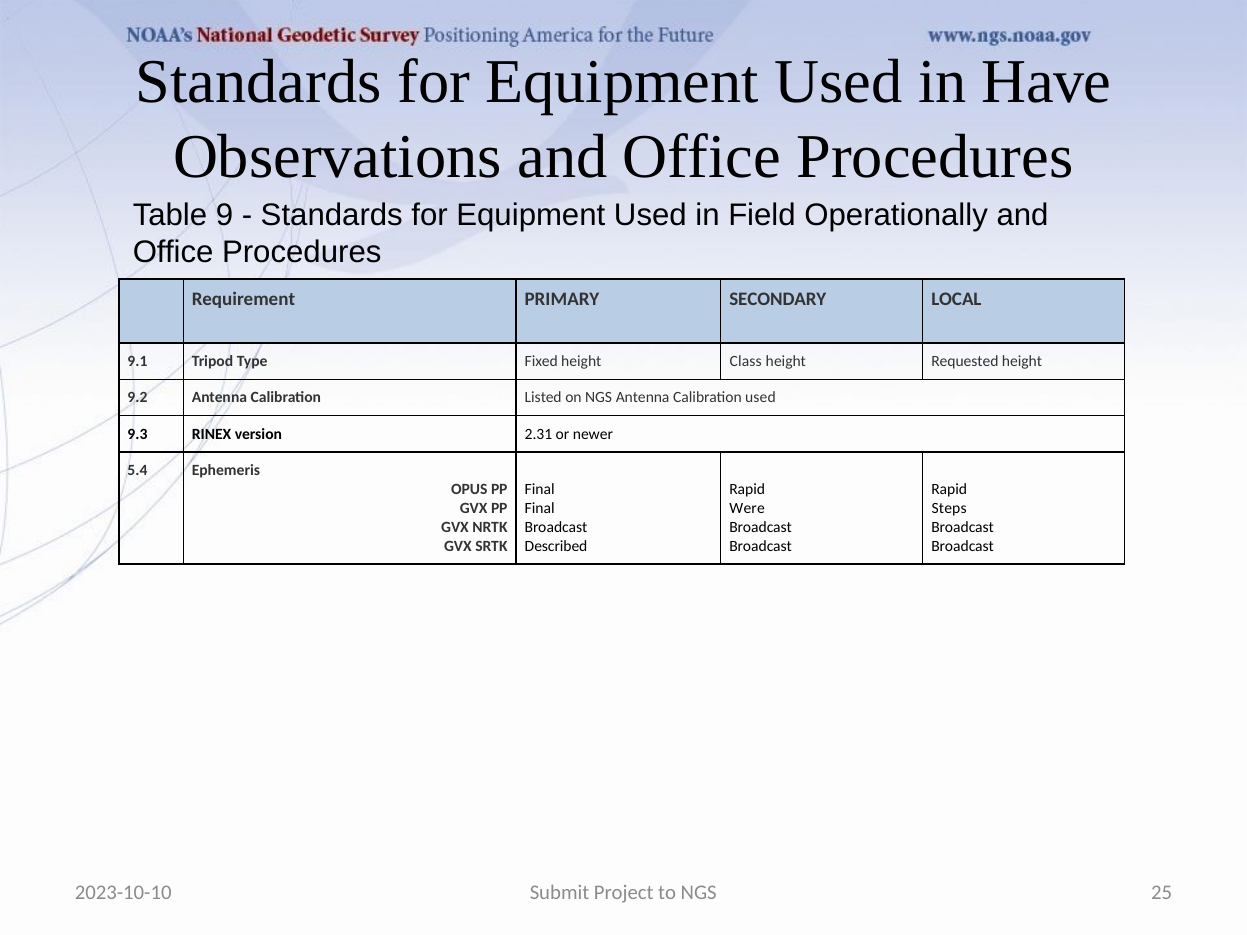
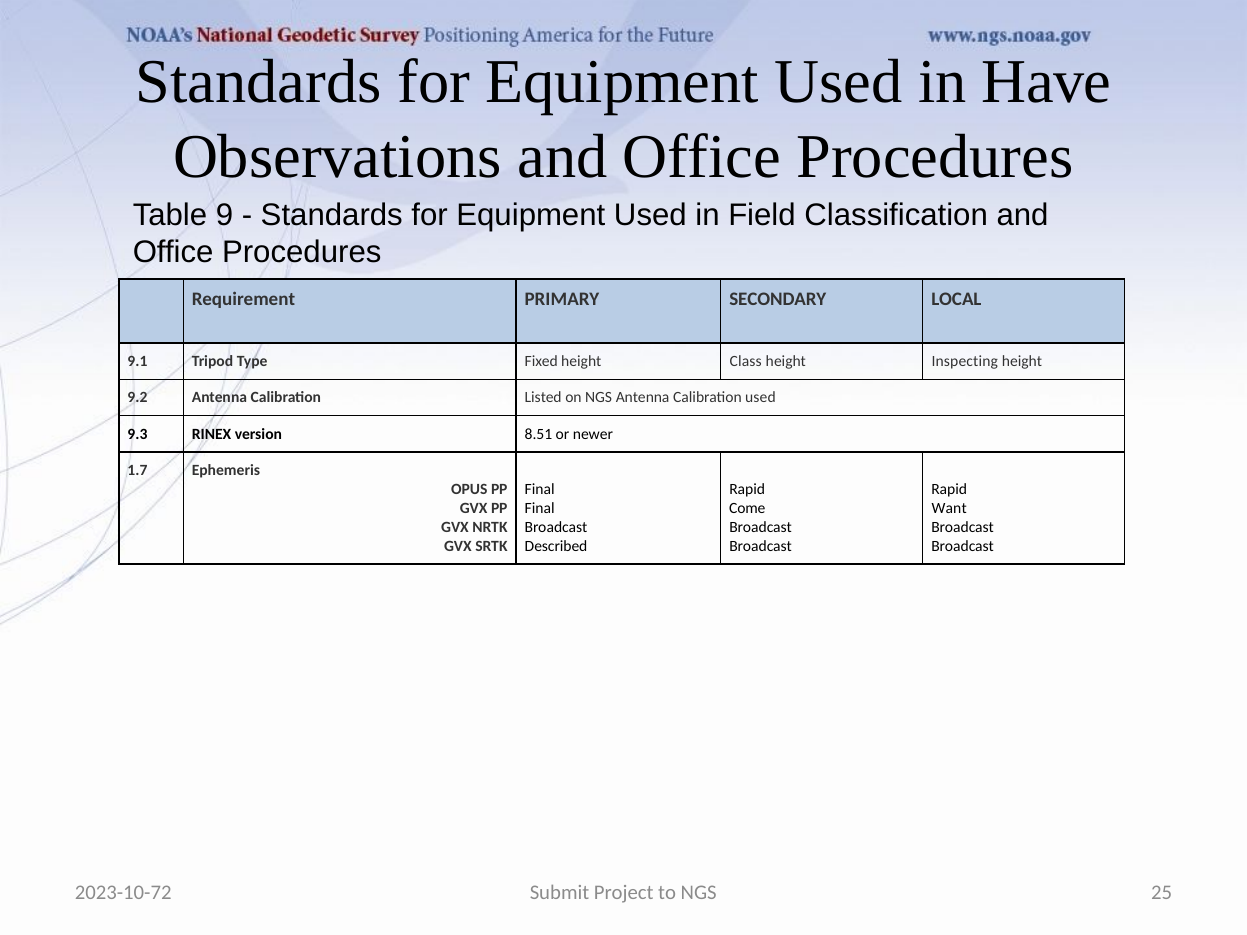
Operationally: Operationally -> Classification
Requested: Requested -> Inspecting
2.31: 2.31 -> 8.51
5.4: 5.4 -> 1.7
Were: Were -> Come
Steps: Steps -> Want
2023-10-10: 2023-10-10 -> 2023-10-72
